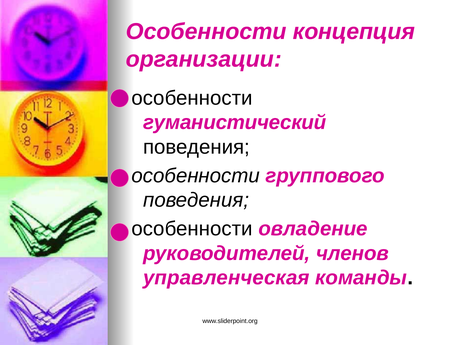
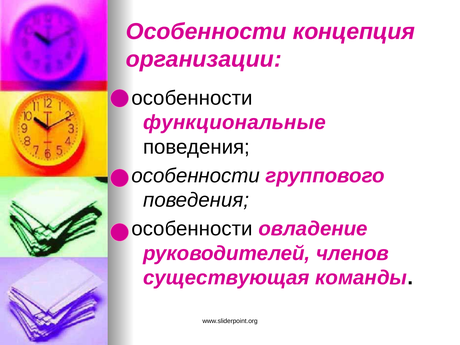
гуманистический: гуманистический -> функциональные
управленческая: управленческая -> существующая
